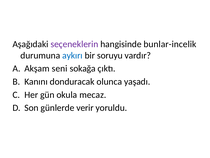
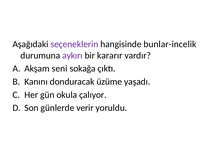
aykırı colour: blue -> purple
soruyu: soruyu -> kararır
olunca: olunca -> üzüme
mecaz: mecaz -> çalıyor
